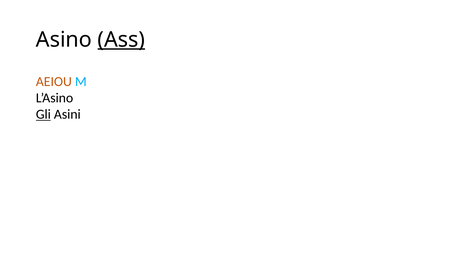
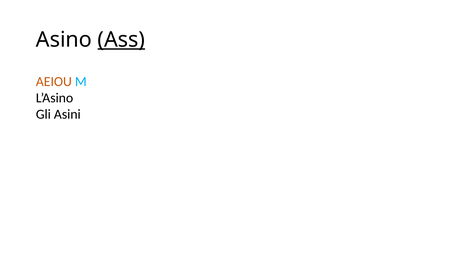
Gli underline: present -> none
